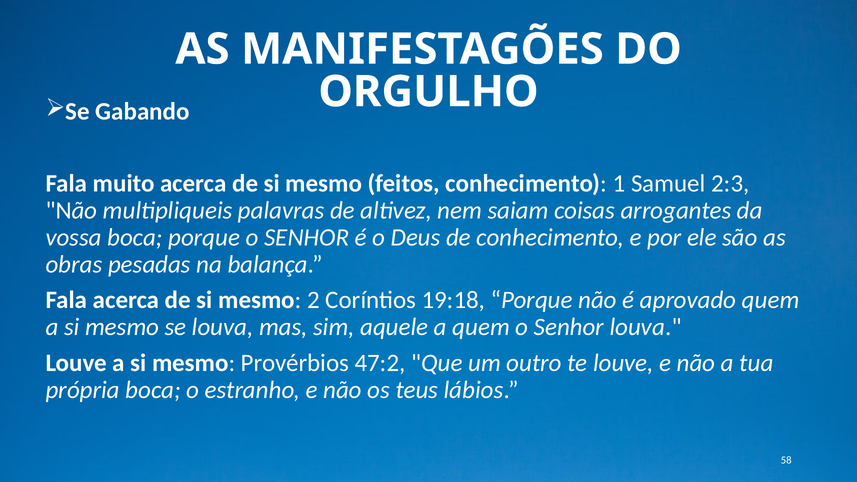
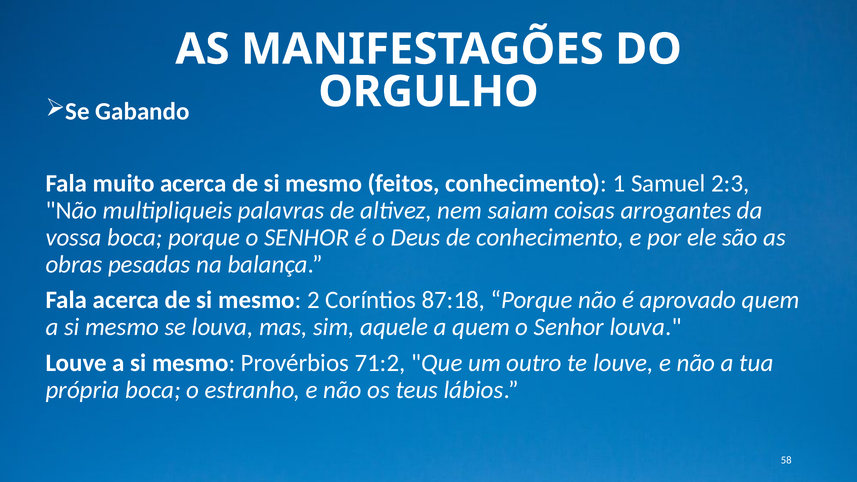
19:18: 19:18 -> 87:18
47:2: 47:2 -> 71:2
